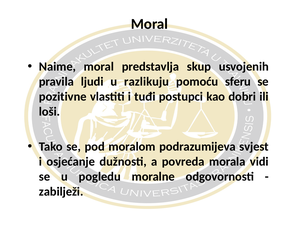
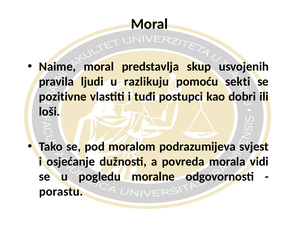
sferu: sferu -> sekti
zabilježi: zabilježi -> porastu
